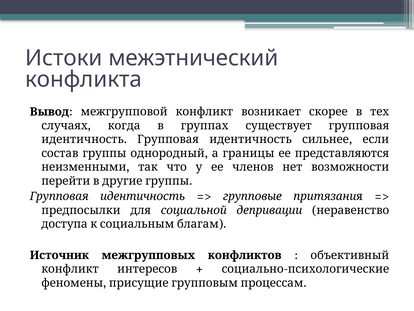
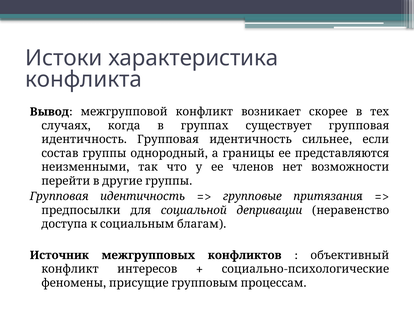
межэтнический: межэтнический -> характеристика
